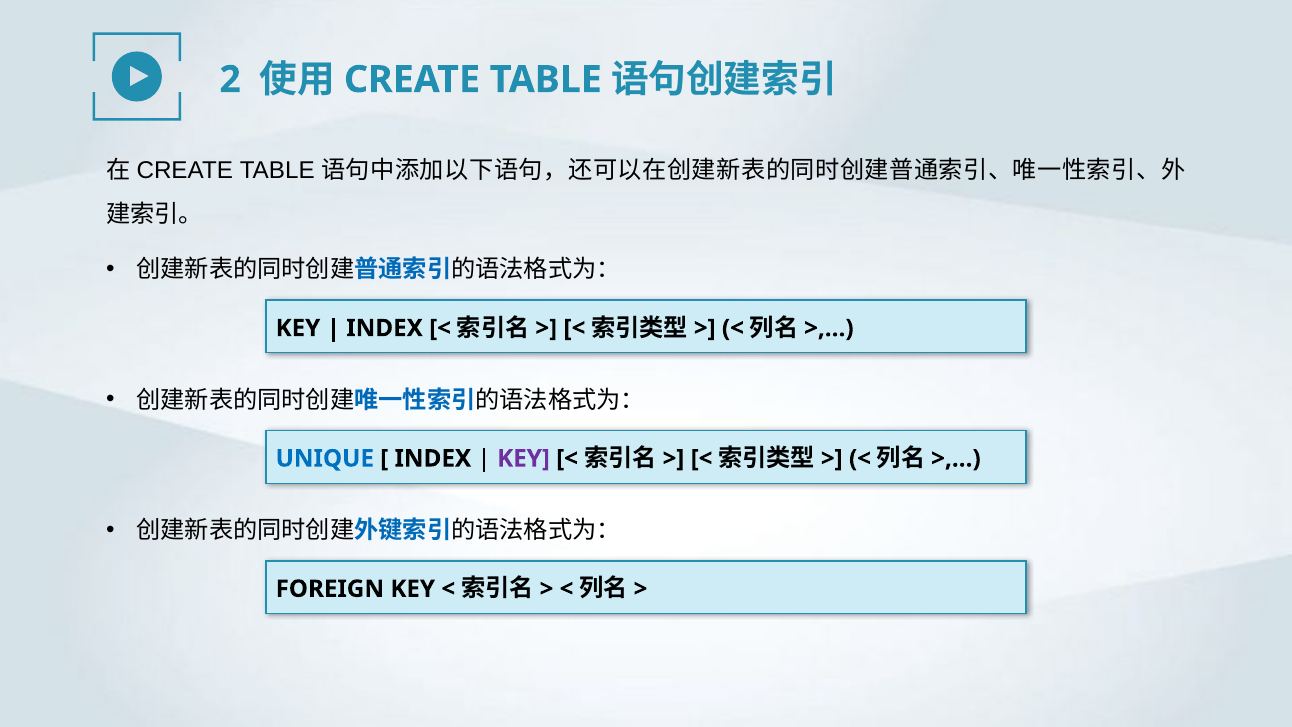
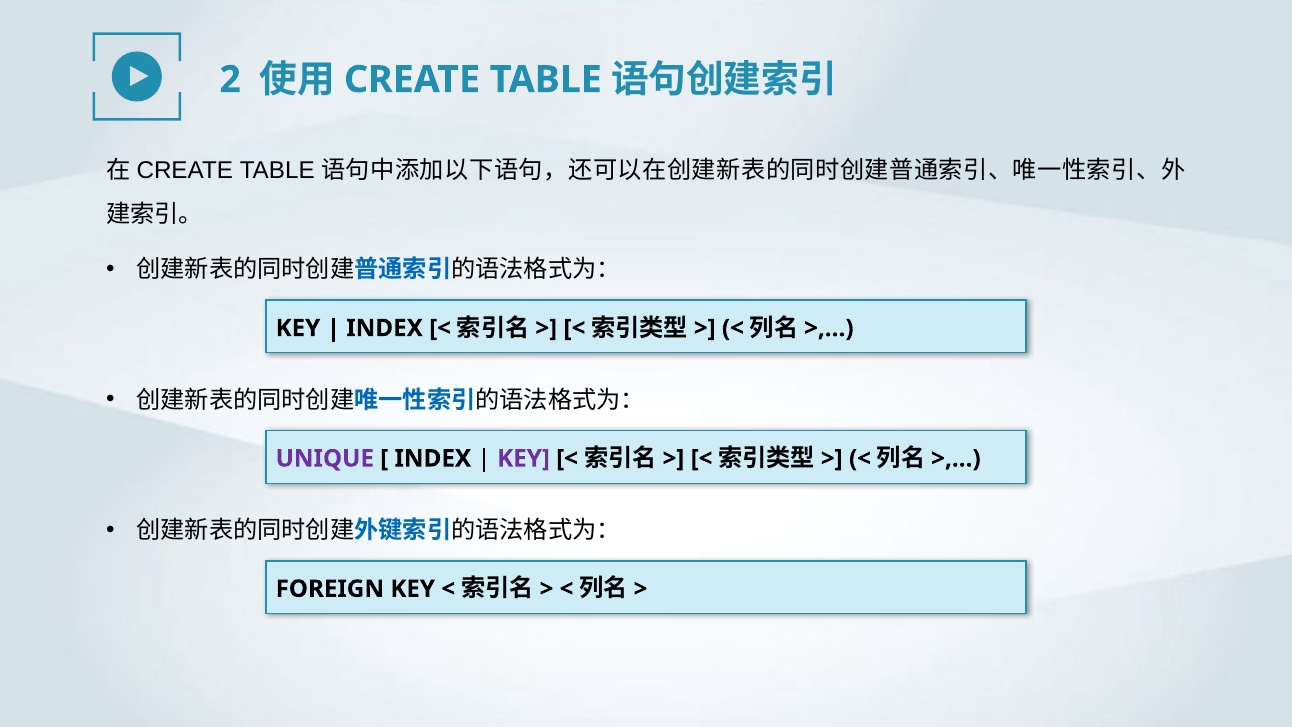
UNIQUE colour: blue -> purple
